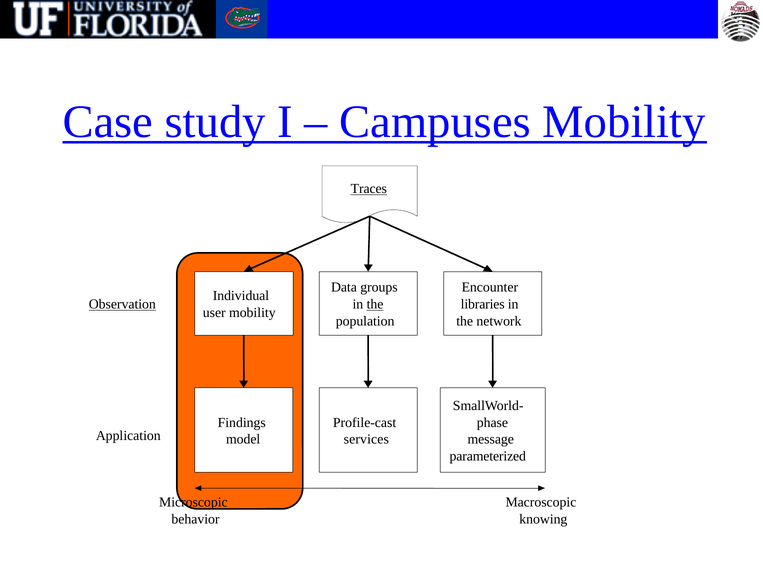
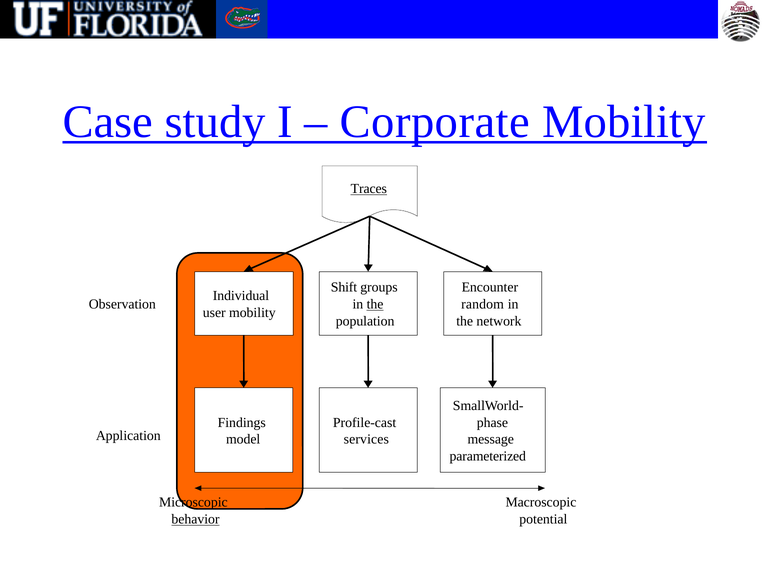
Campuses: Campuses -> Corporate
Data: Data -> Shift
Observation underline: present -> none
libraries: libraries -> random
behavior underline: none -> present
knowing: knowing -> potential
